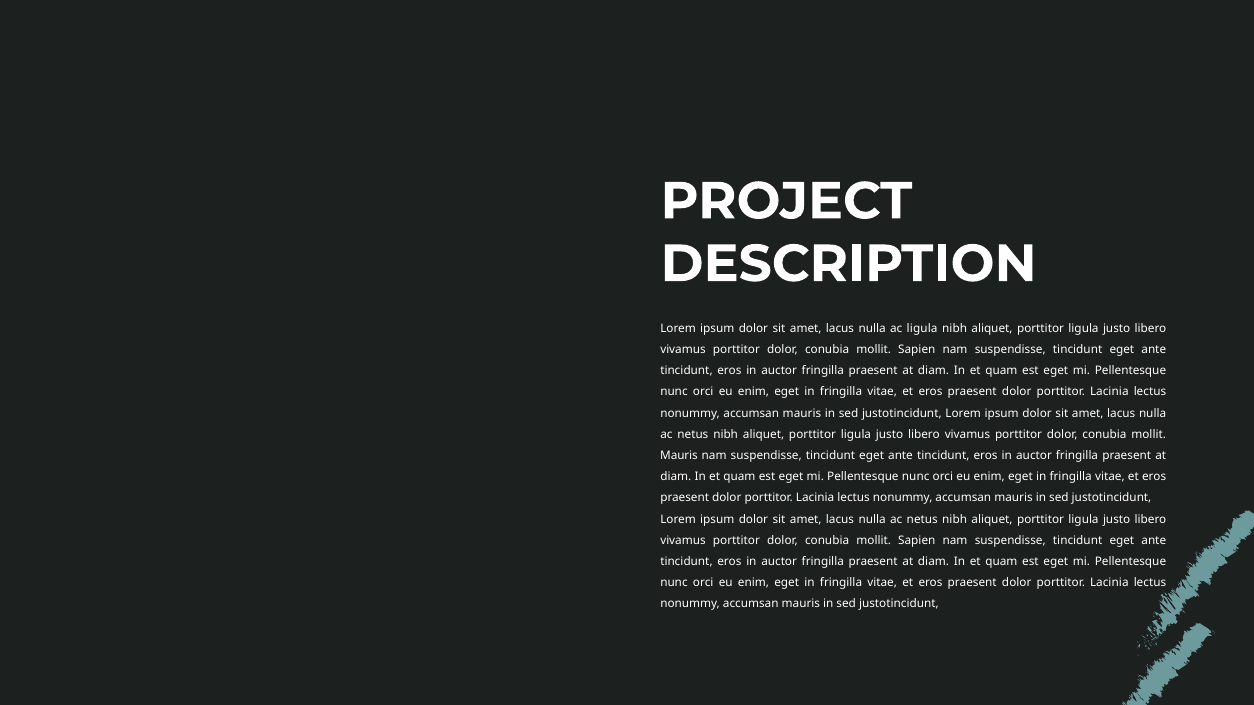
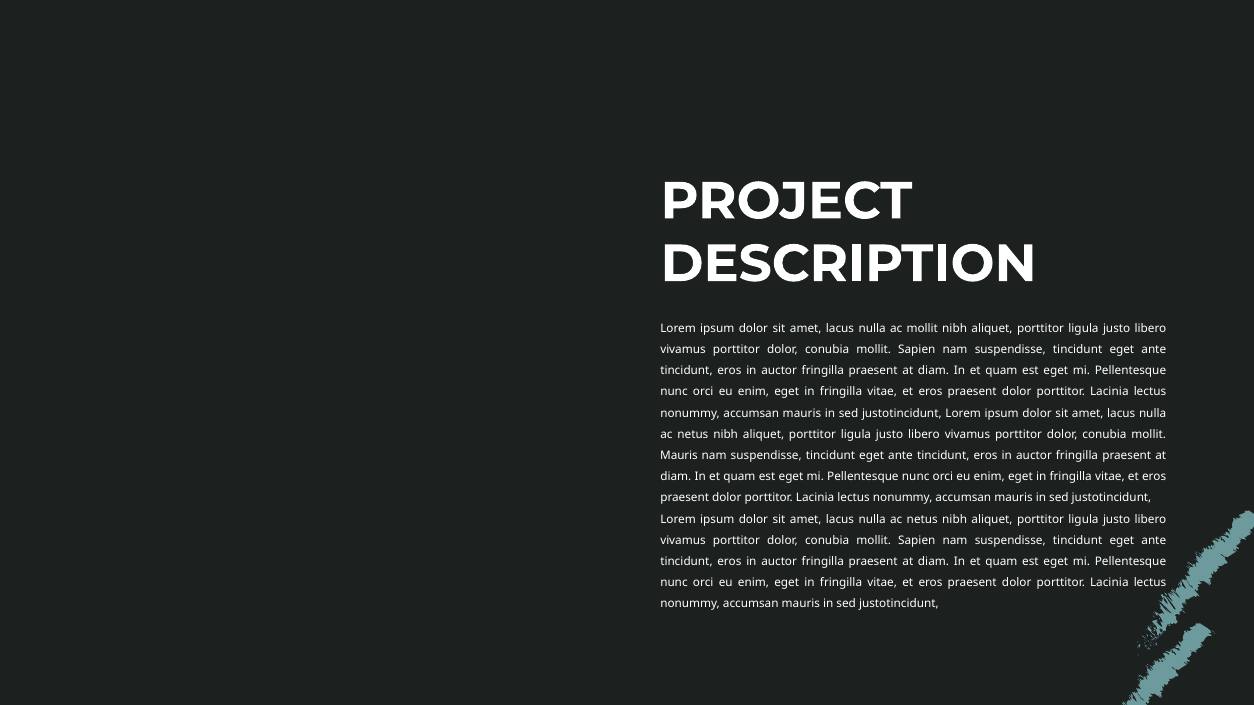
ac ligula: ligula -> mollit
